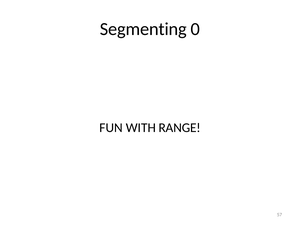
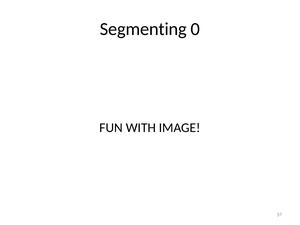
RANGE: RANGE -> IMAGE
